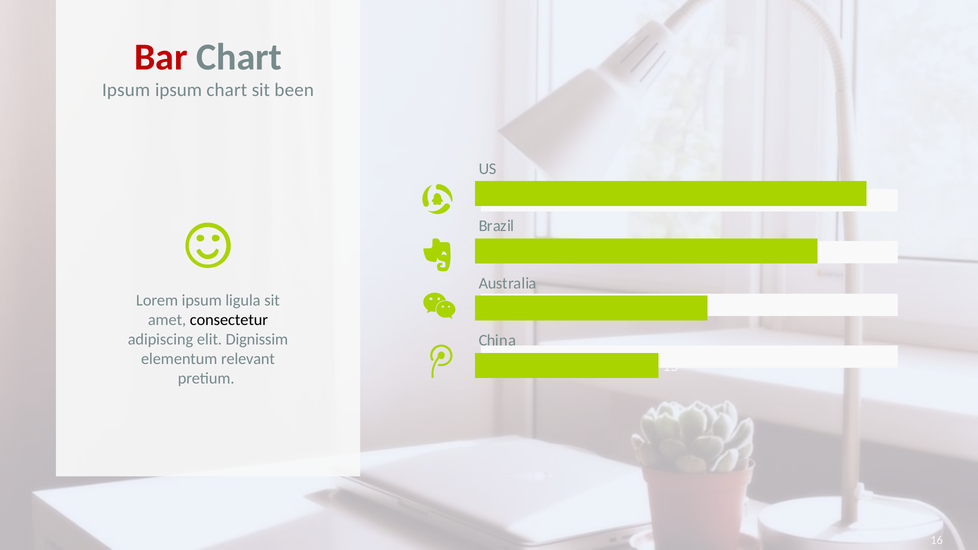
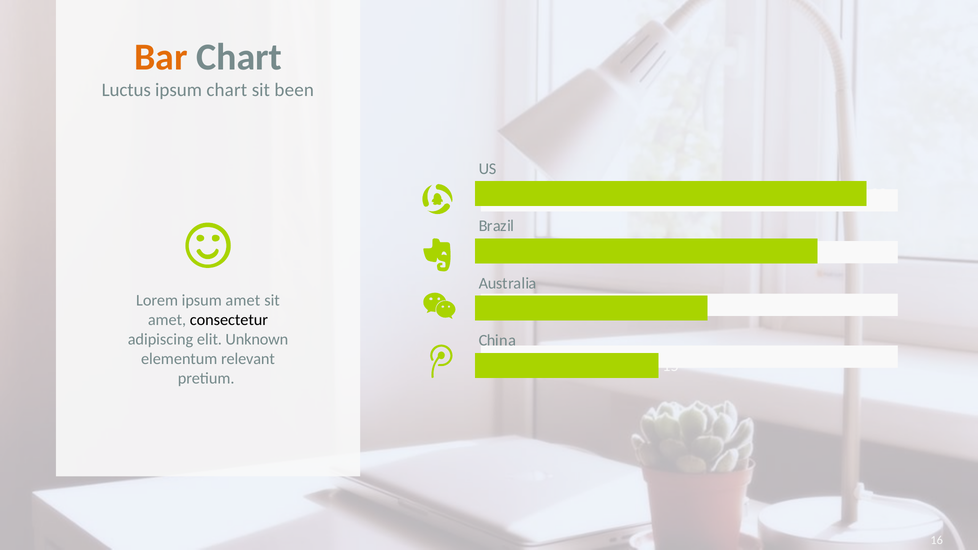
Bar colour: red -> orange
Ipsum at (126, 90): Ipsum -> Luctus
ipsum ligula: ligula -> amet
Dignissim: Dignissim -> Unknown
